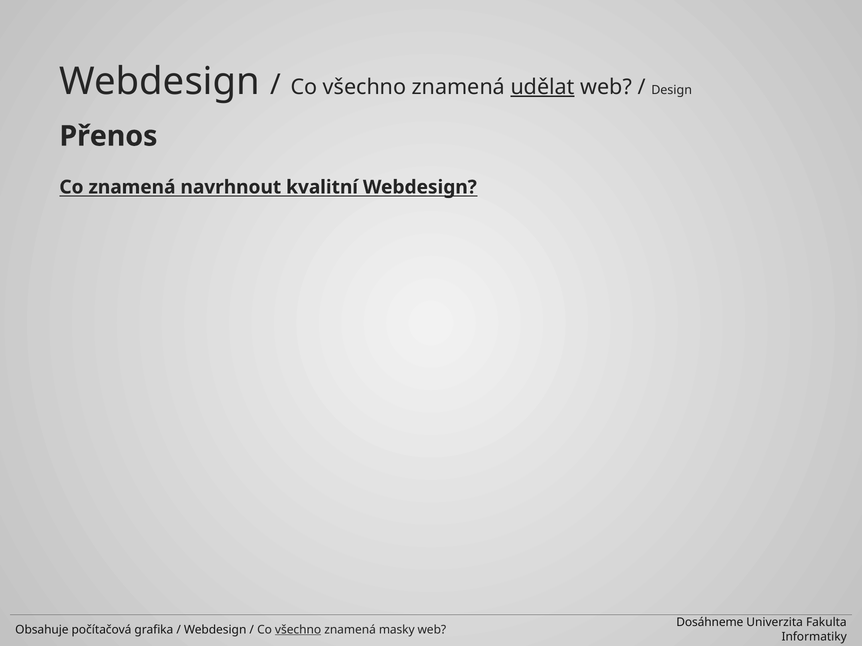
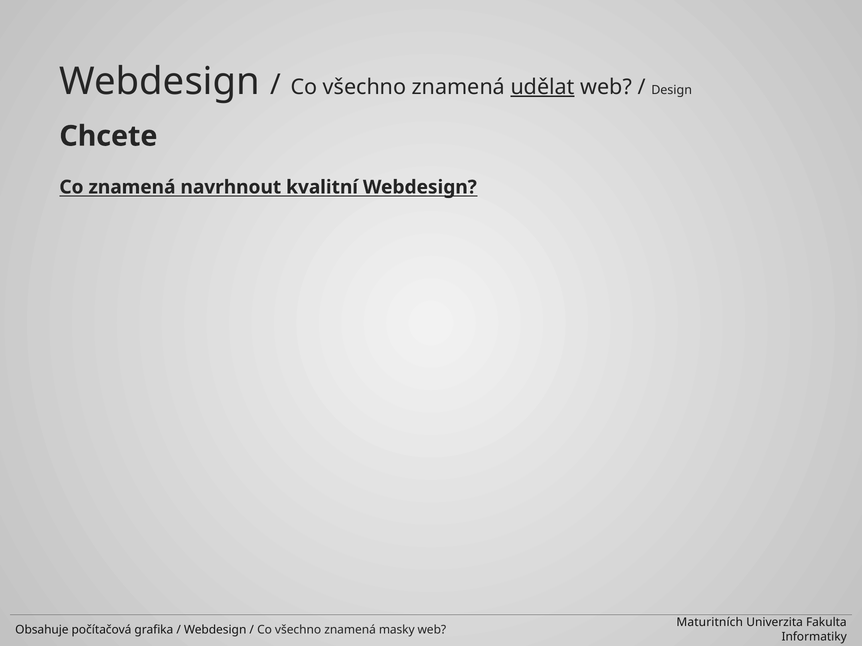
Přenos: Přenos -> Chcete
Dosáhneme: Dosáhneme -> Maturitních
všechno at (298, 630) underline: present -> none
